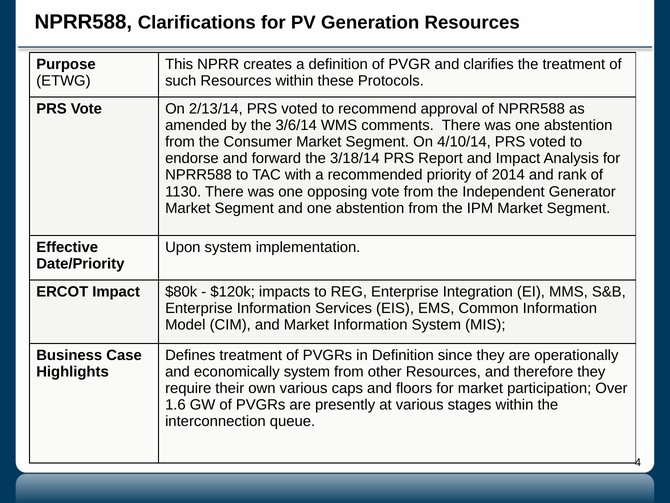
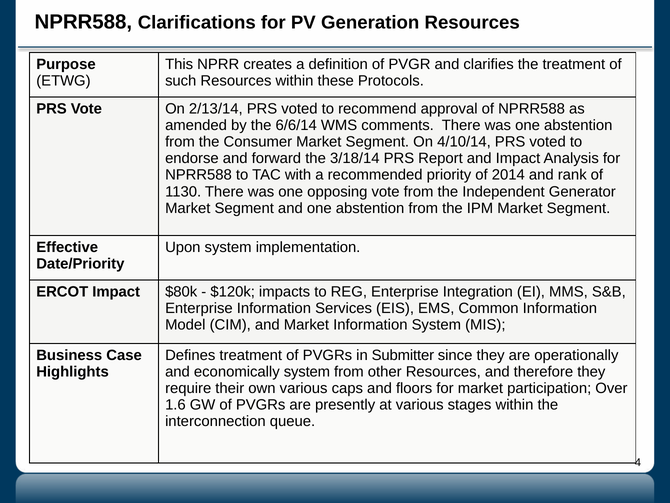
3/6/14: 3/6/14 -> 6/6/14
in Definition: Definition -> Submitter
